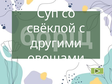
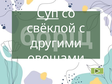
Суп underline: none -> present
